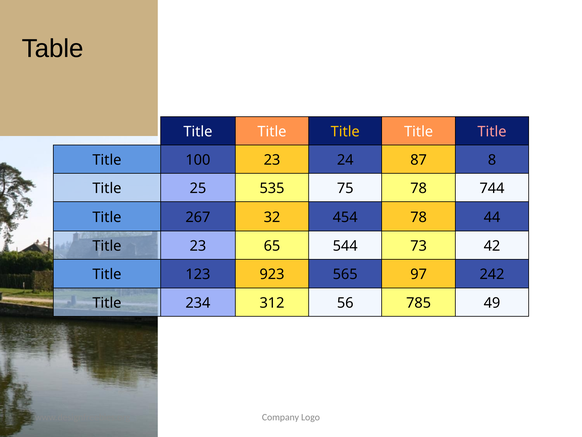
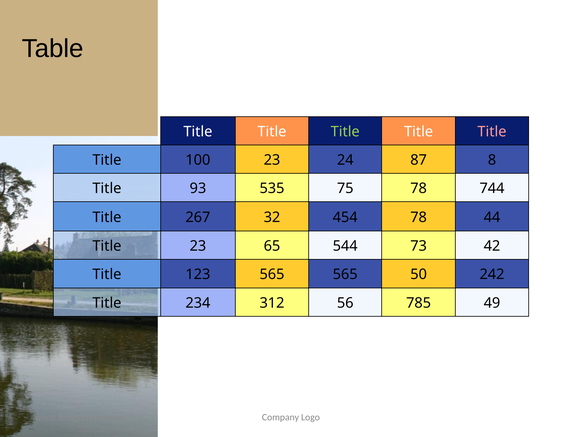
Title at (345, 131) colour: yellow -> light green
25: 25 -> 93
123 923: 923 -> 565
97: 97 -> 50
